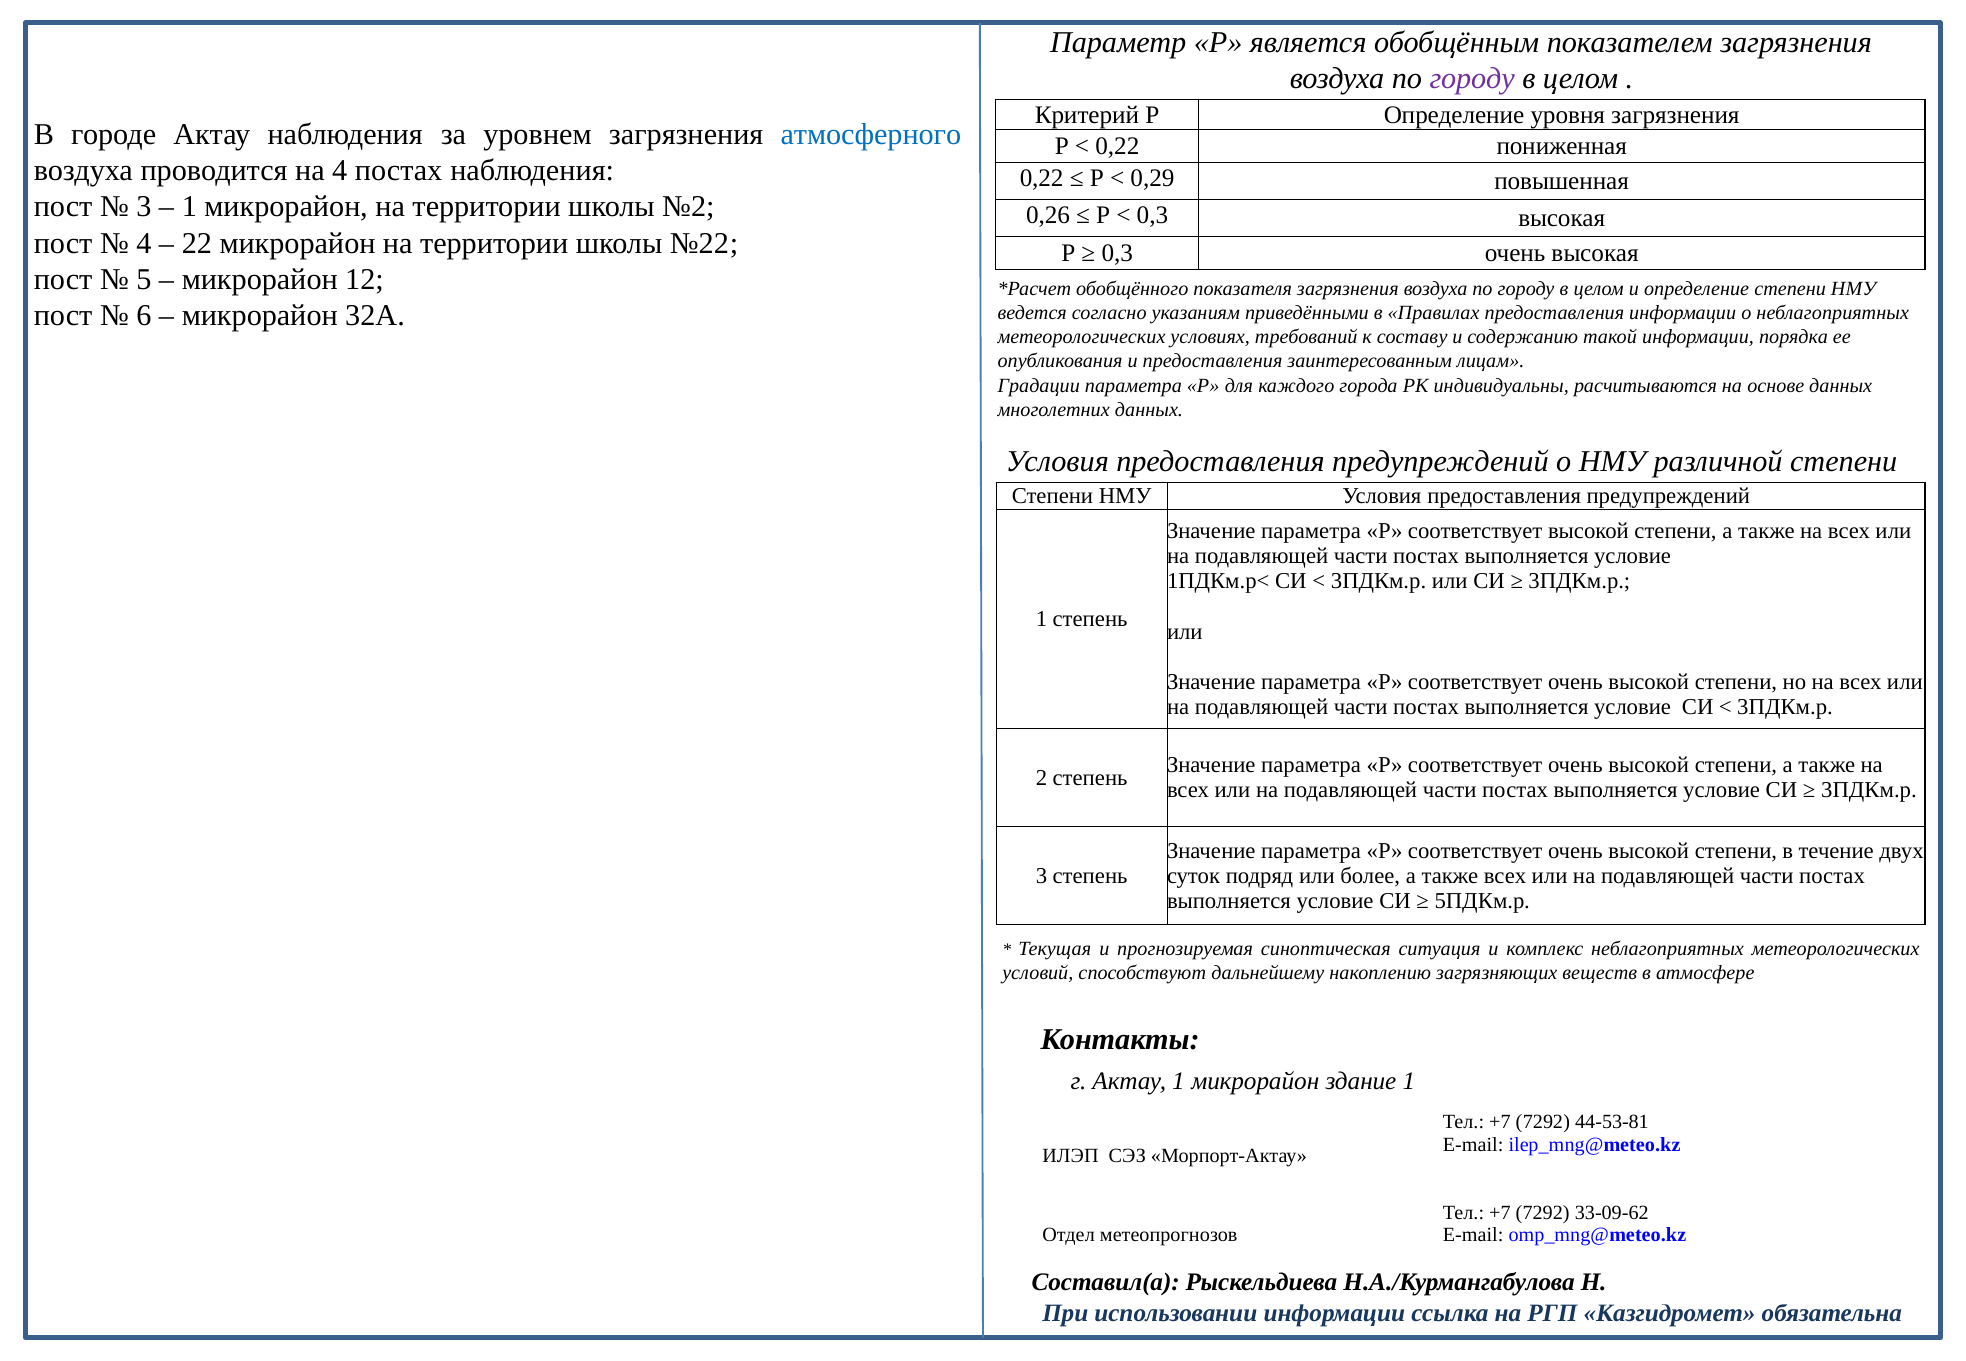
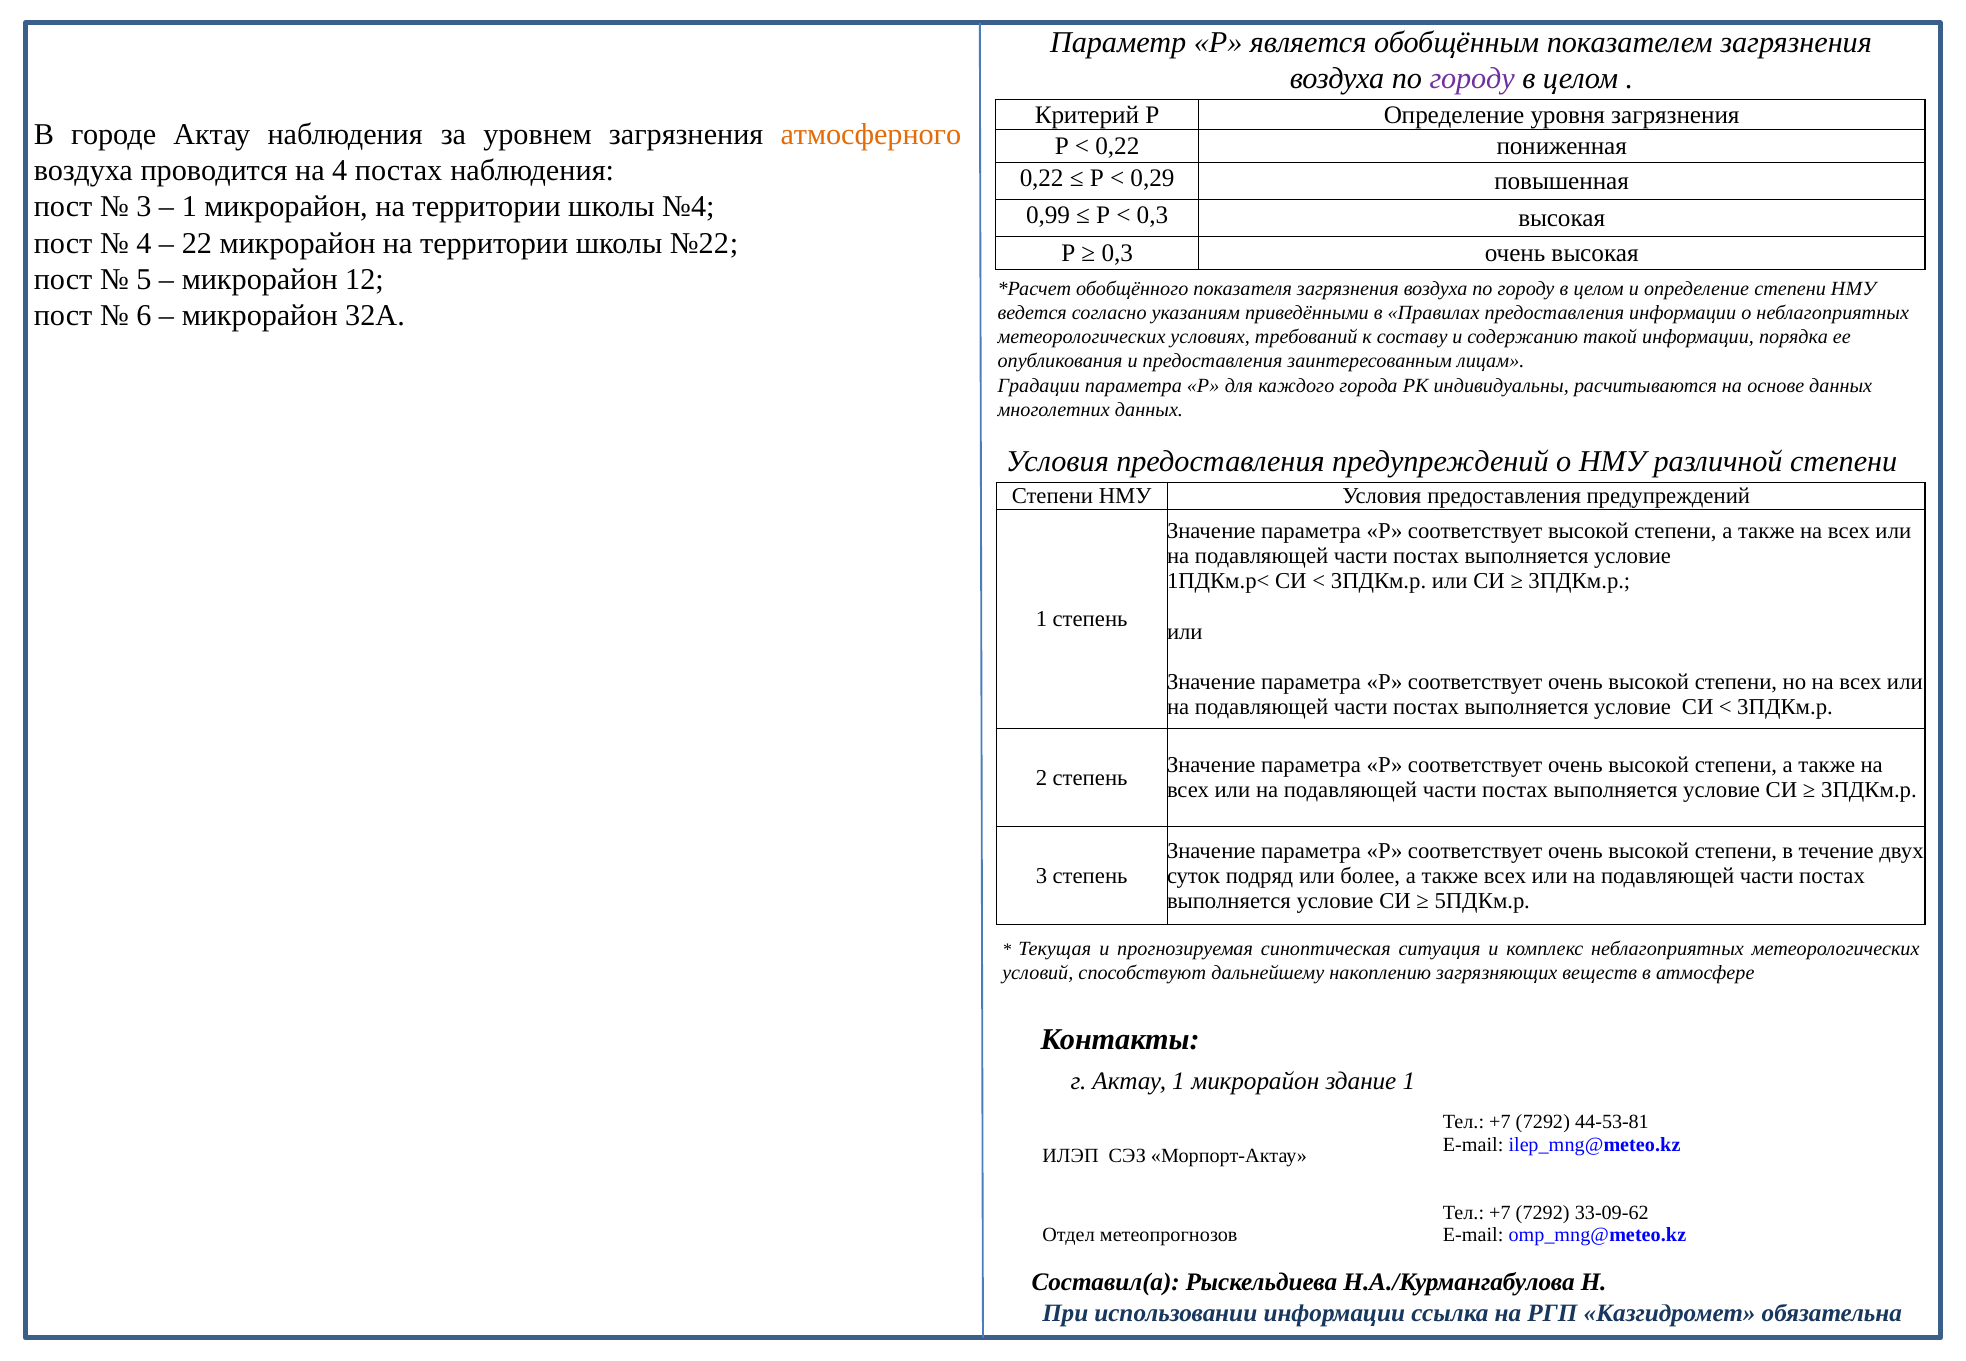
атмосферного colour: blue -> orange
№2: №2 -> №4
0,26: 0,26 -> 0,99
